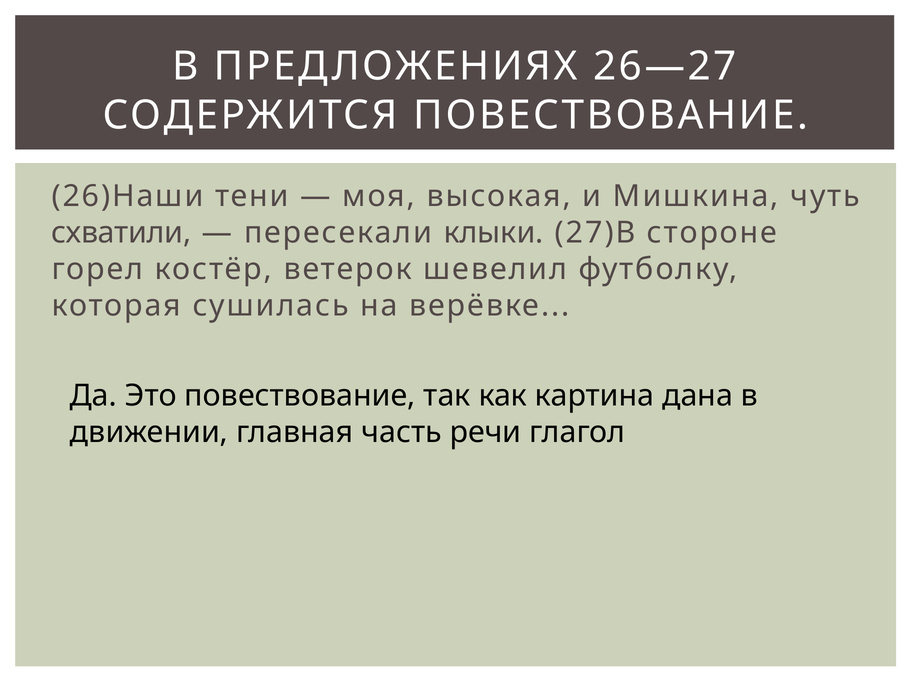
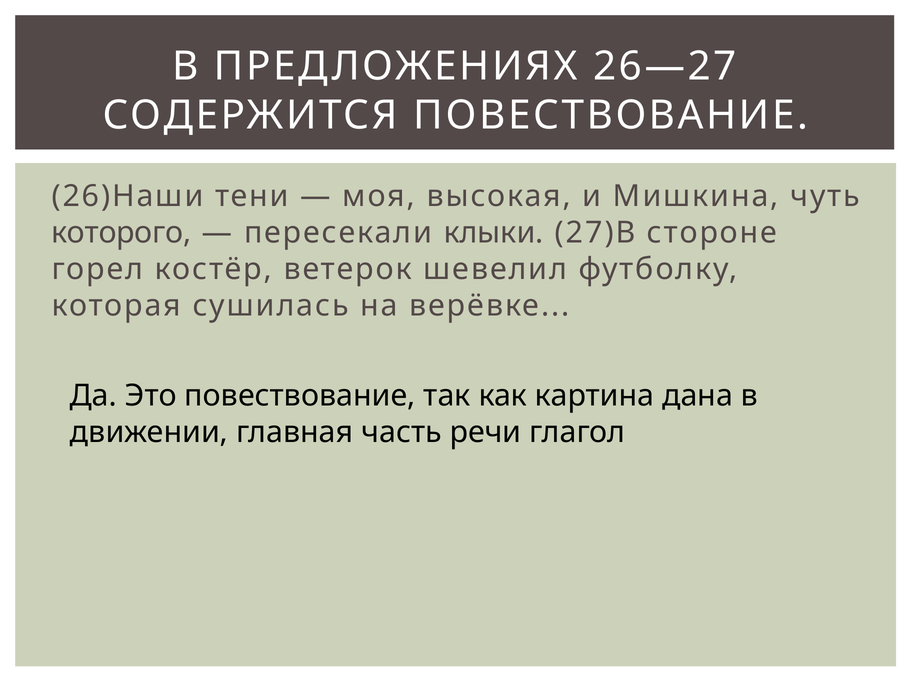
схватили: схватили -> которого
